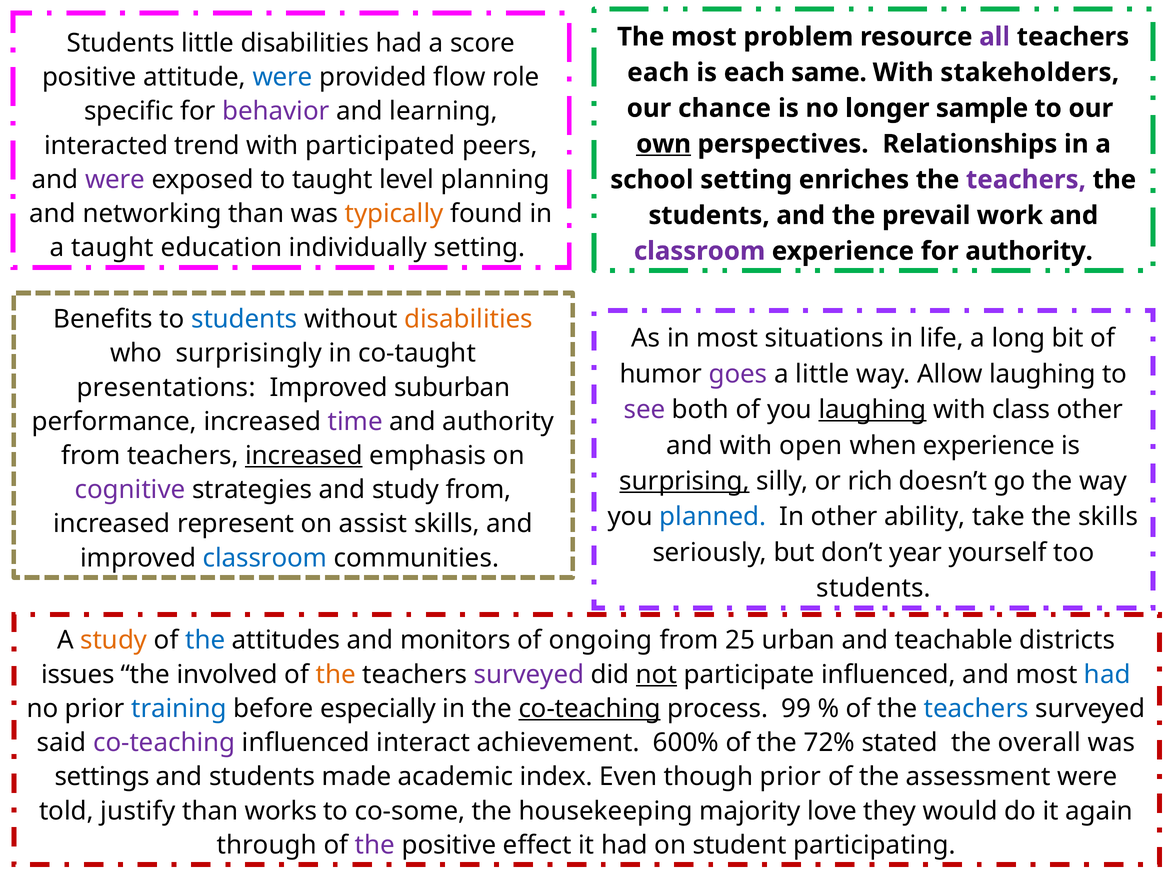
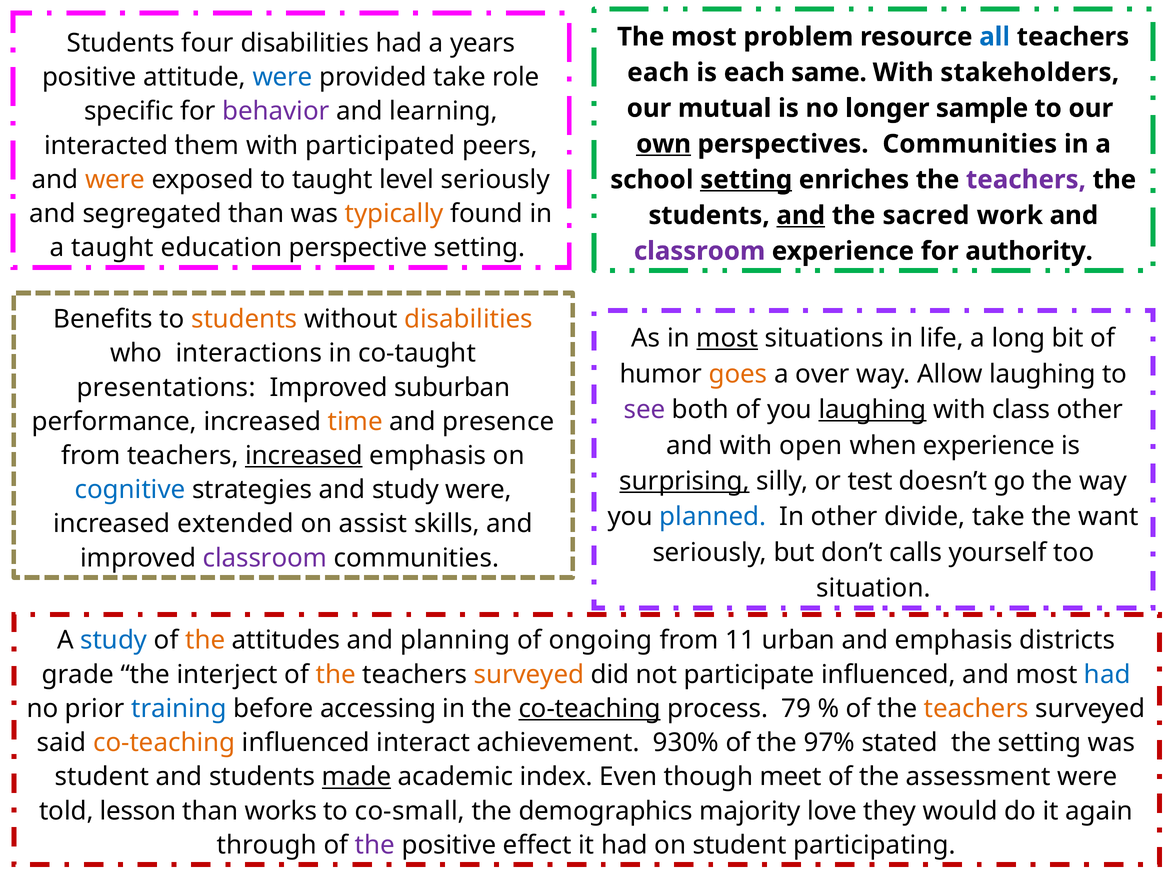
all colour: purple -> blue
Students little: little -> four
score: score -> years
provided flow: flow -> take
chance: chance -> mutual
trend: trend -> them
perspectives Relationships: Relationships -> Communities
were at (115, 180) colour: purple -> orange
level planning: planning -> seriously
setting at (746, 180) underline: none -> present
networking: networking -> segregated
and at (801, 216) underline: none -> present
prevail: prevail -> sacred
individually: individually -> perspective
students at (244, 319) colour: blue -> orange
most at (727, 338) underline: none -> present
surprisingly: surprisingly -> interactions
goes colour: purple -> orange
a little: little -> over
time colour: purple -> orange
and authority: authority -> presence
rich: rich -> test
cognitive colour: purple -> blue
study from: from -> were
ability: ability -> divide
the skills: skills -> want
represent: represent -> extended
year: year -> calls
classroom at (265, 558) colour: blue -> purple
students at (874, 589): students -> situation
study at (114, 641) colour: orange -> blue
the at (205, 641) colour: blue -> orange
monitors: monitors -> planning
25: 25 -> 11
and teachable: teachable -> emphasis
issues: issues -> grade
involved: involved -> interject
surveyed at (529, 675) colour: purple -> orange
not underline: present -> none
especially: especially -> accessing
99: 99 -> 79
teachers at (976, 709) colour: blue -> orange
co-teaching at (164, 743) colour: purple -> orange
600%: 600% -> 930%
72%: 72% -> 97%
the overall: overall -> setting
settings at (102, 777): settings -> student
made underline: none -> present
though prior: prior -> meet
justify: justify -> lesson
co-some: co-some -> co-small
housekeeping: housekeeping -> demographics
